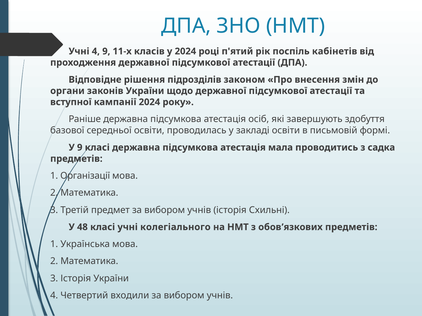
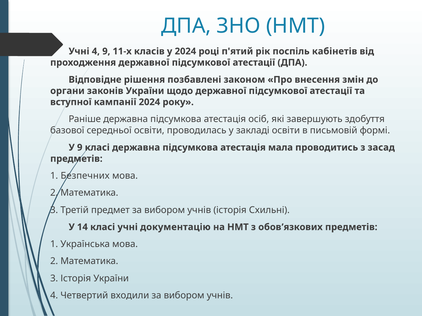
підрозділів: підрозділів -> позбавлені
садка: садка -> засад
Організації: Організації -> Безпечних
48: 48 -> 14
колегіального: колегіального -> документацію
